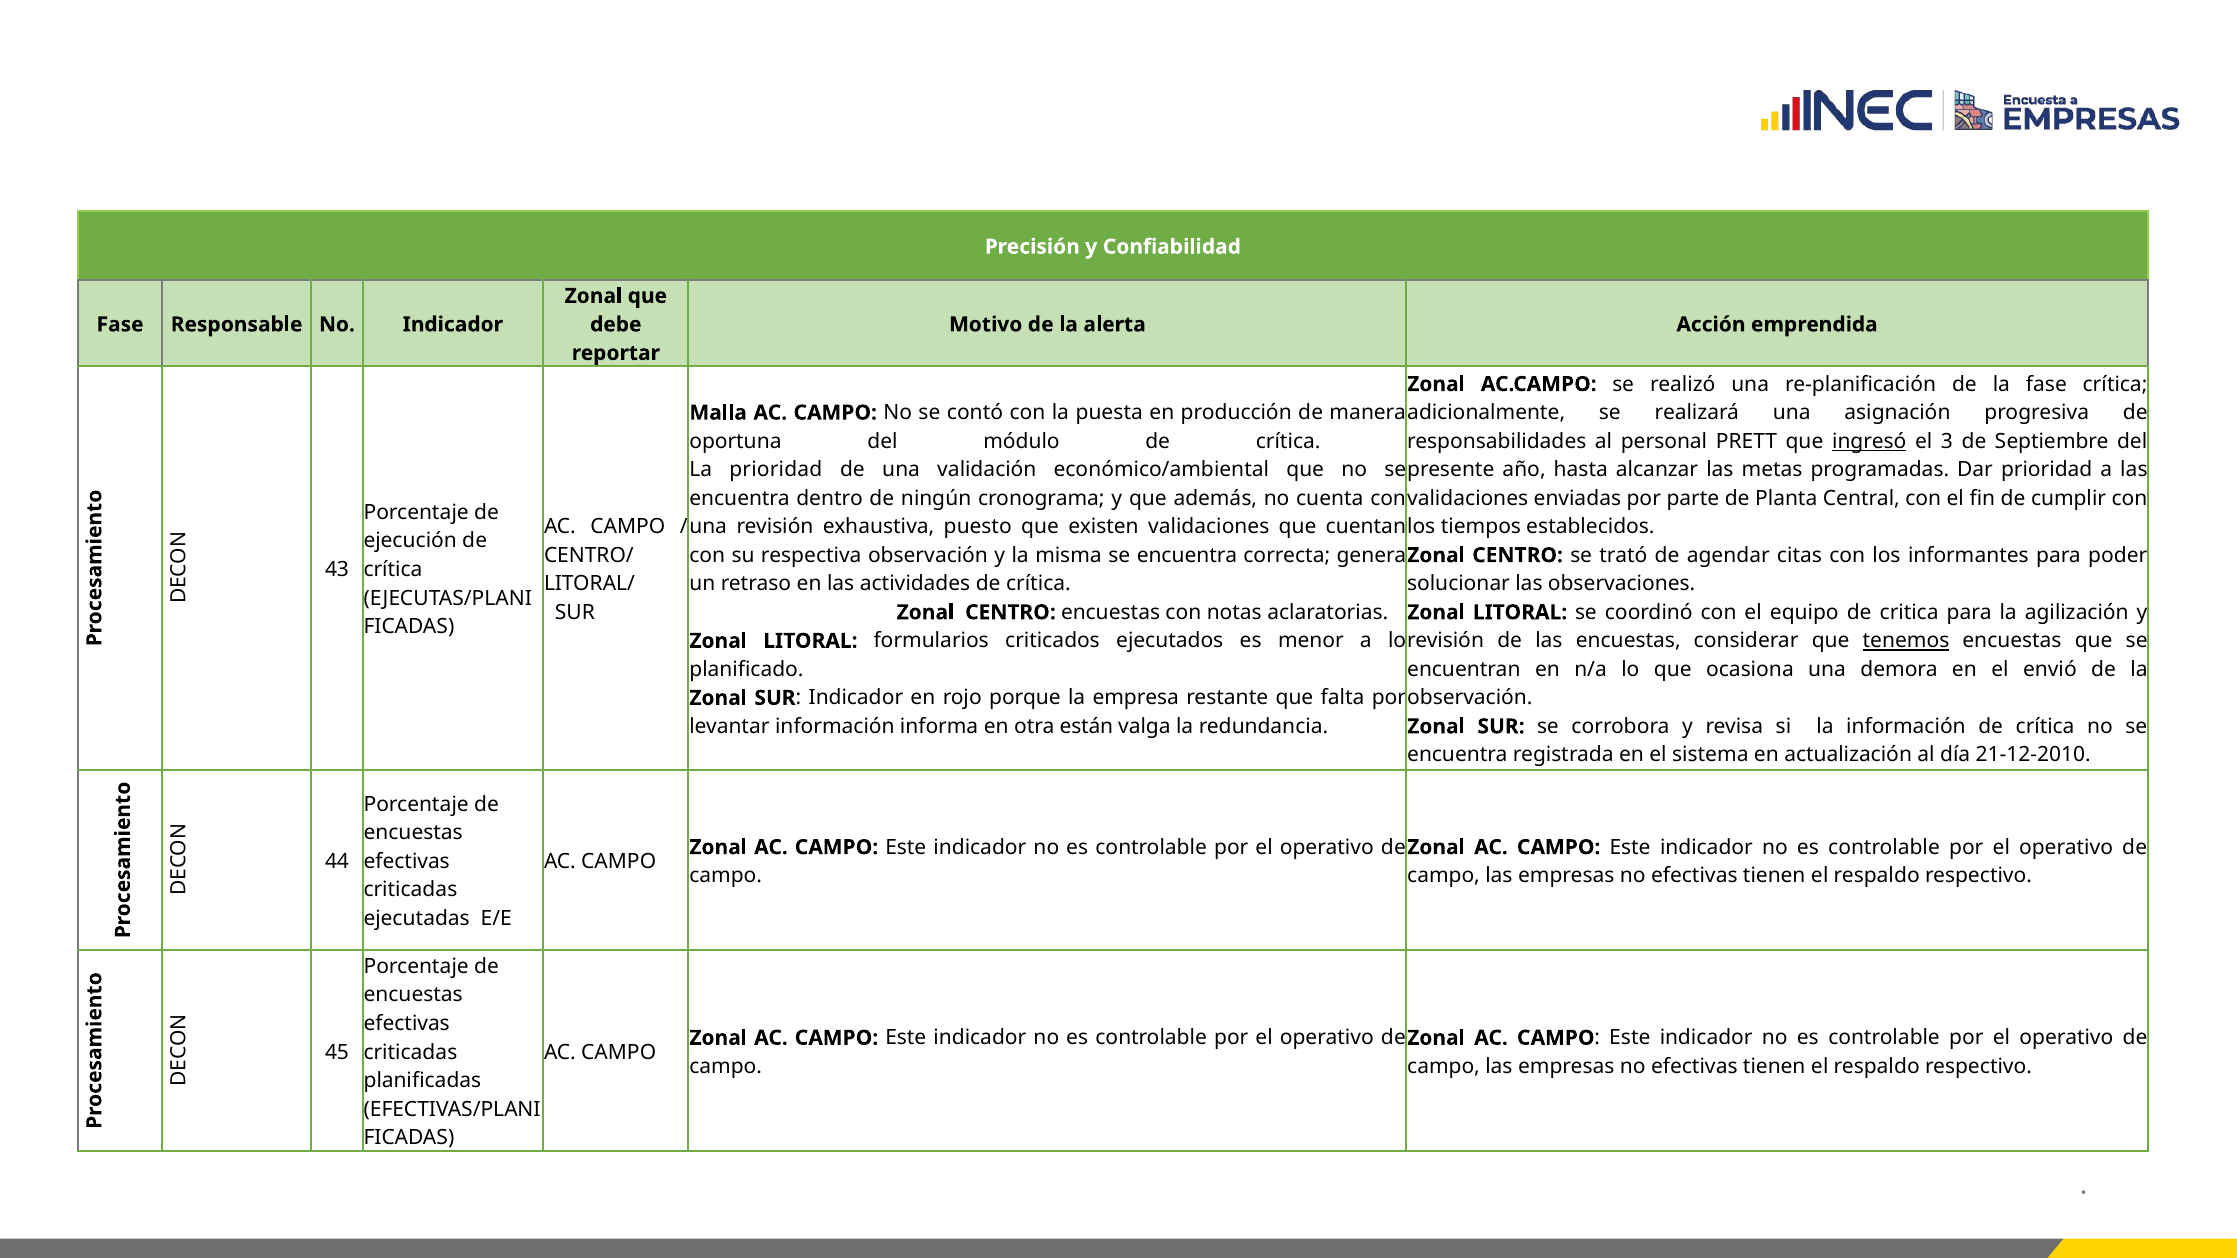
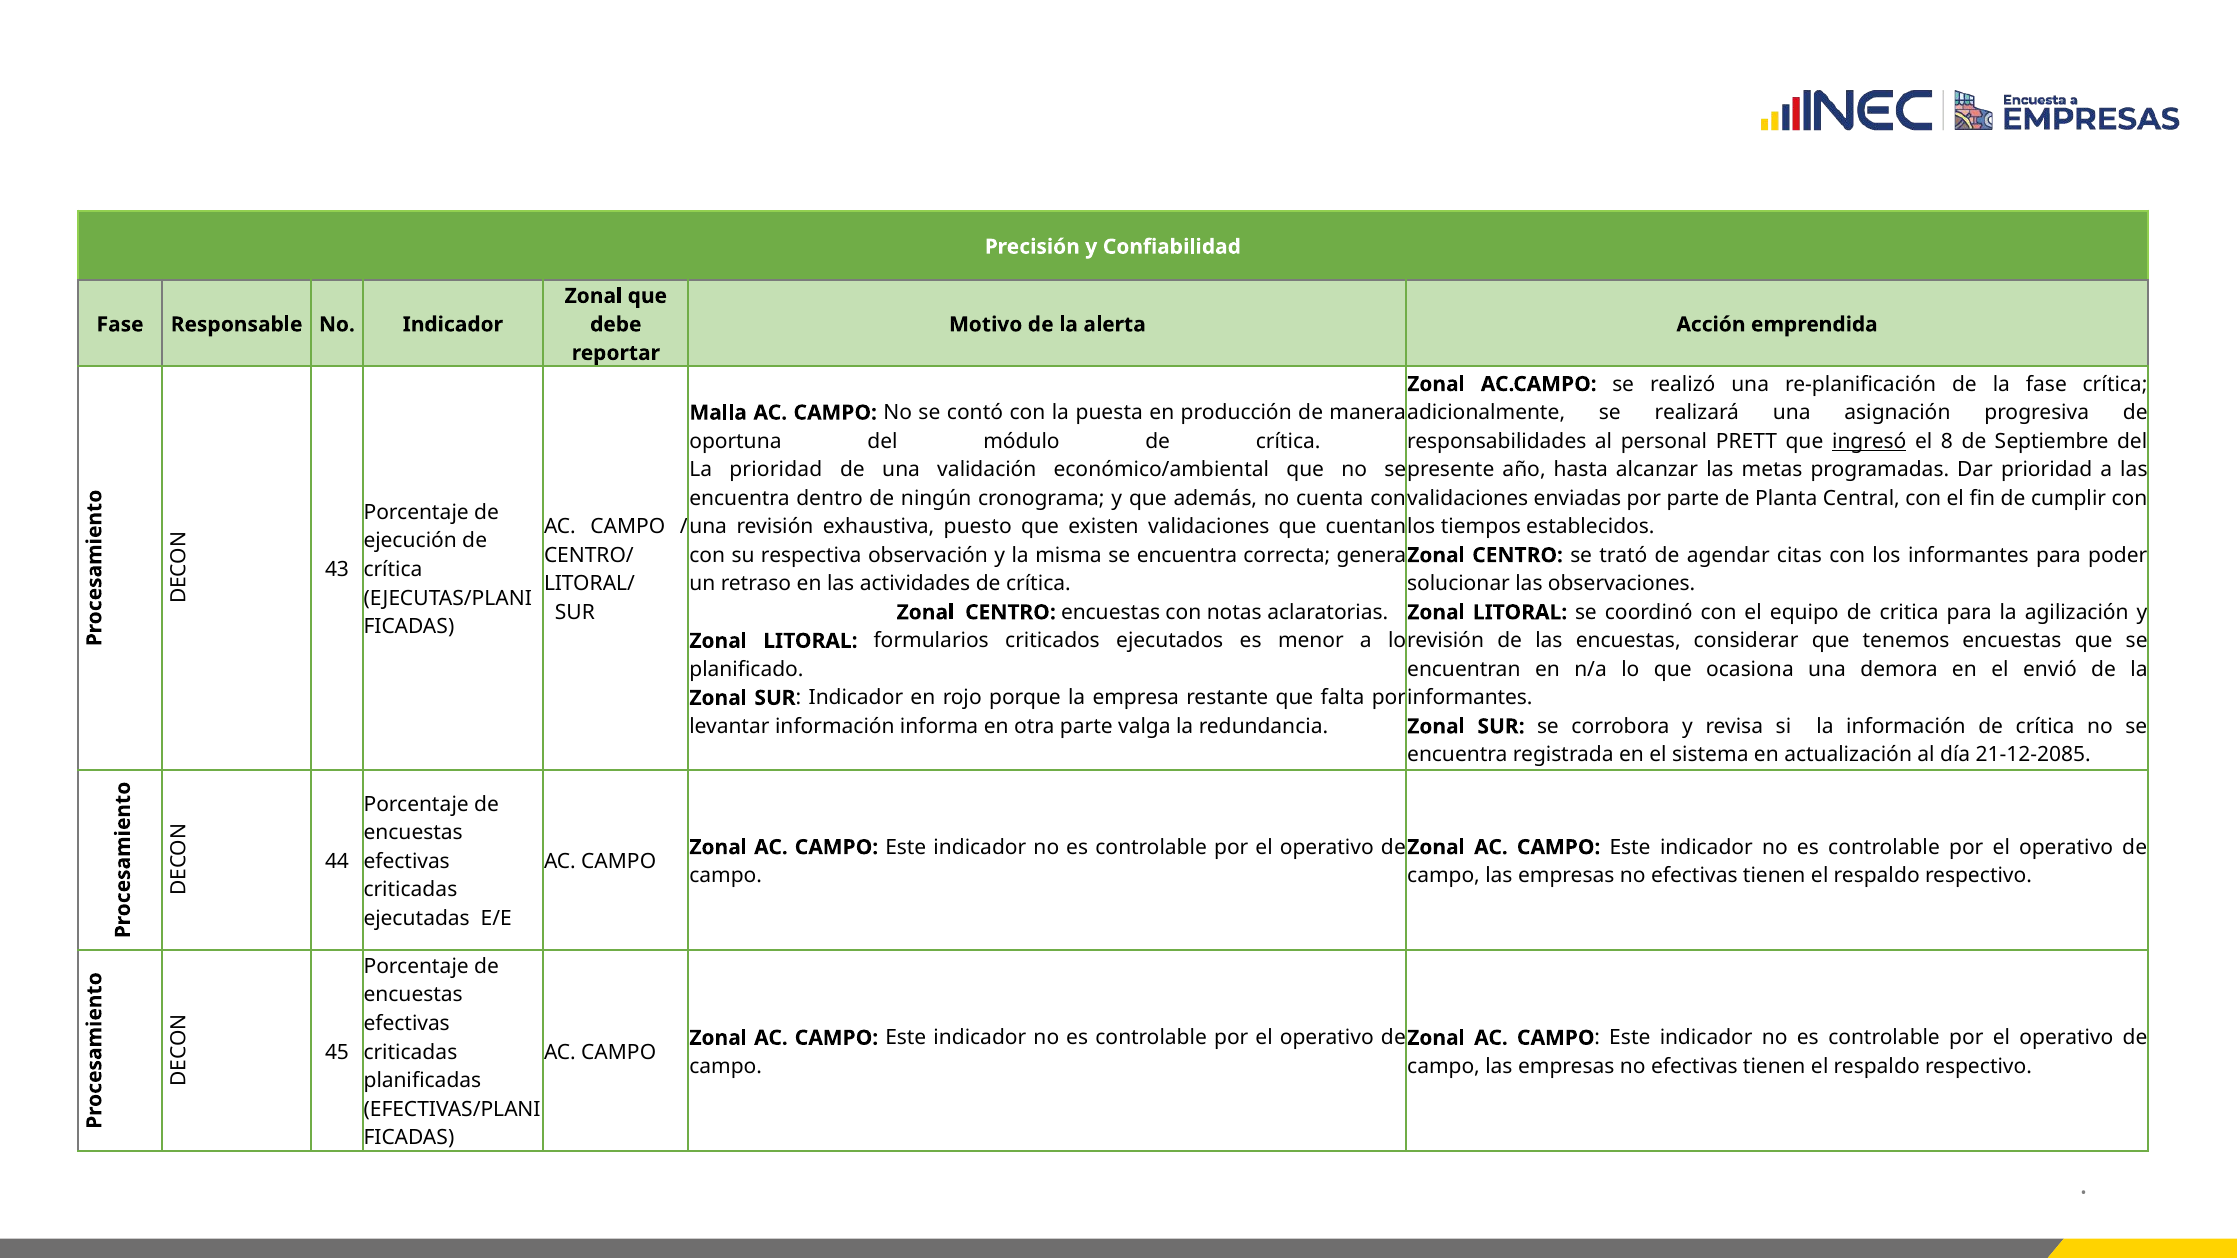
3: 3 -> 8
tenemos underline: present -> none
observación at (1470, 698): observación -> informantes
otra están: están -> parte
21-12-2010: 21-12-2010 -> 21-12-2085
